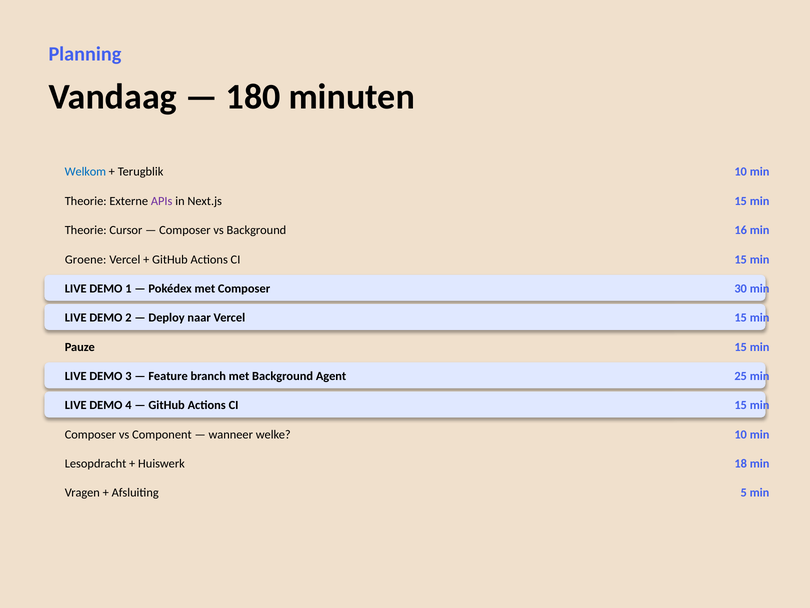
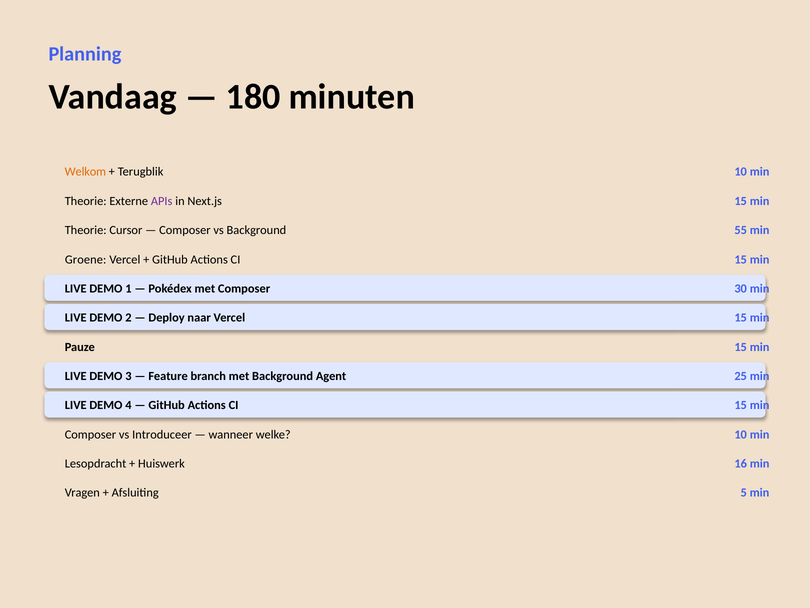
Welkom colour: blue -> orange
16: 16 -> 55
Component: Component -> Introduceer
18: 18 -> 16
